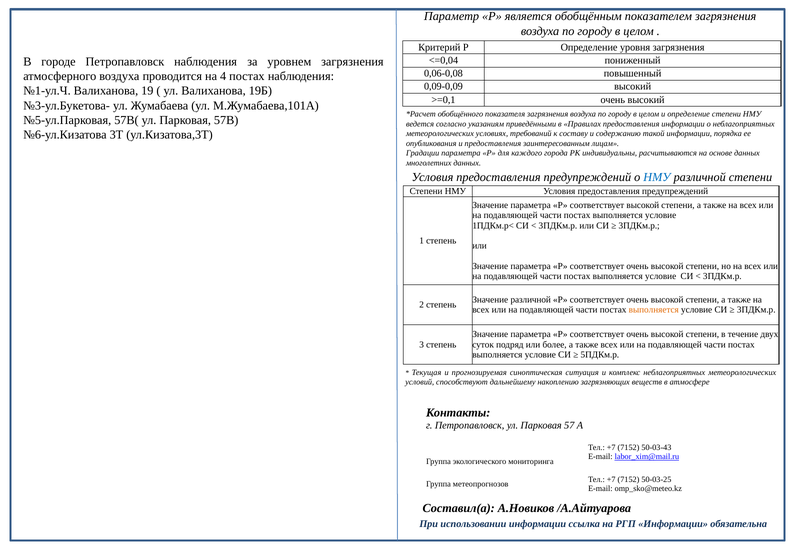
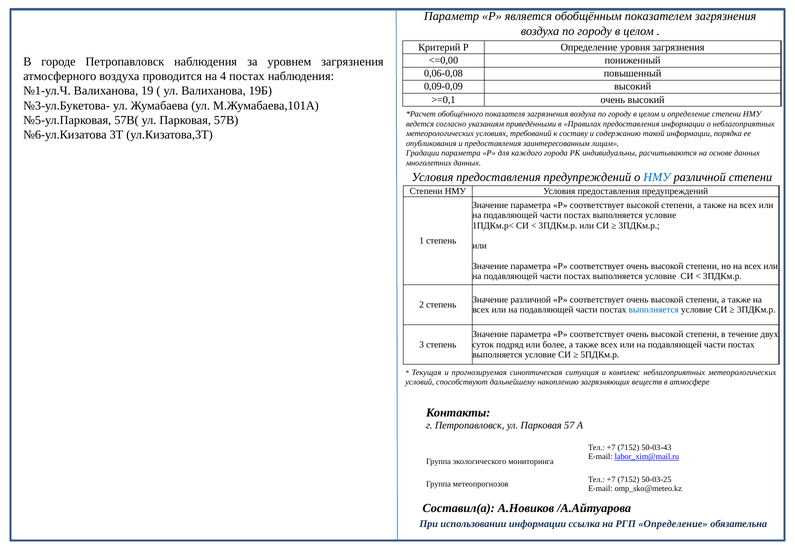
<=0,04: <=0,04 -> <=0,00
выполняется at (654, 310) colour: orange -> blue
РГП Информации: Информации -> Определение
